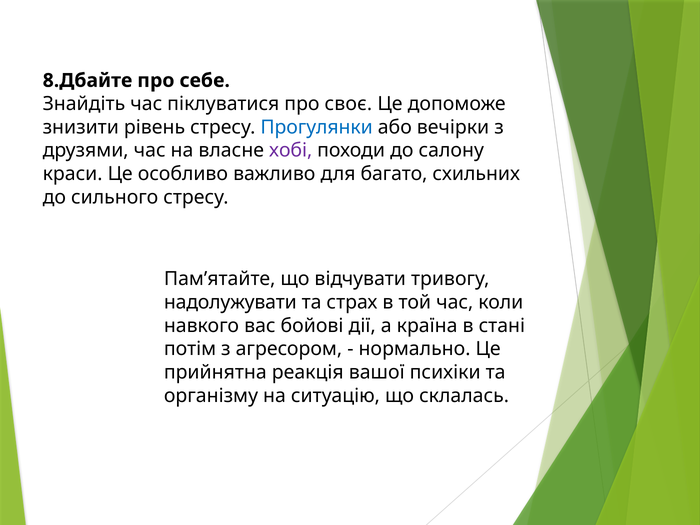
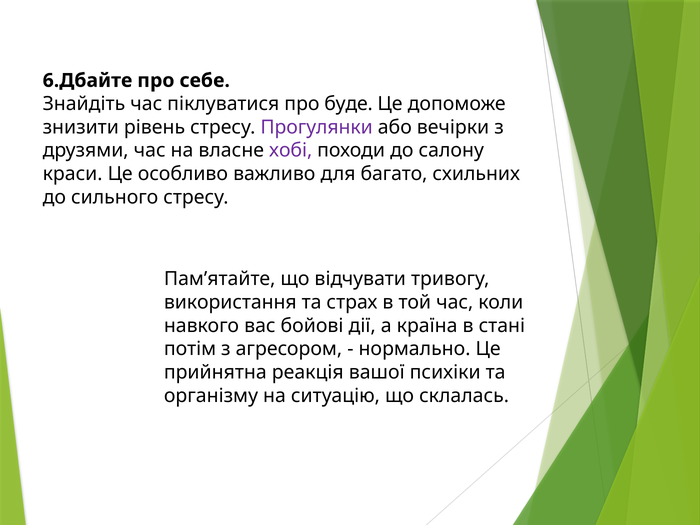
8.Дбайте: 8.Дбайте -> 6.Дбайте
своє: своє -> буде
Прогулянки colour: blue -> purple
надолужувати: надолужувати -> використання
